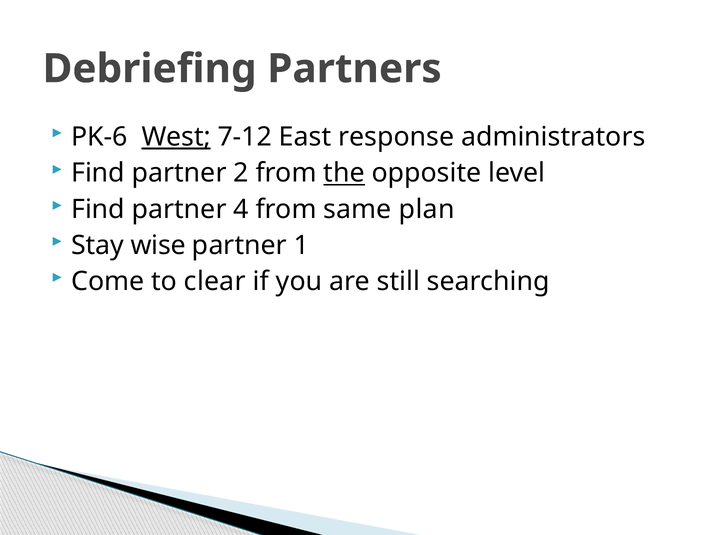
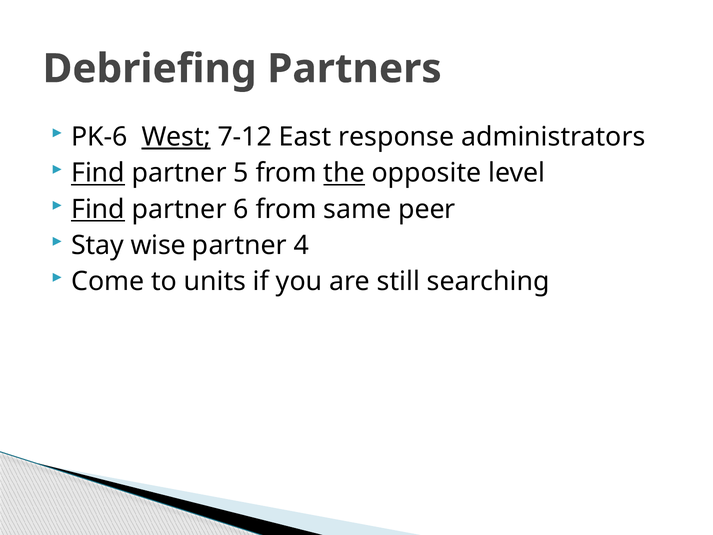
Find at (98, 173) underline: none -> present
2: 2 -> 5
Find at (98, 209) underline: none -> present
4: 4 -> 6
plan: plan -> peer
1: 1 -> 4
clear: clear -> units
